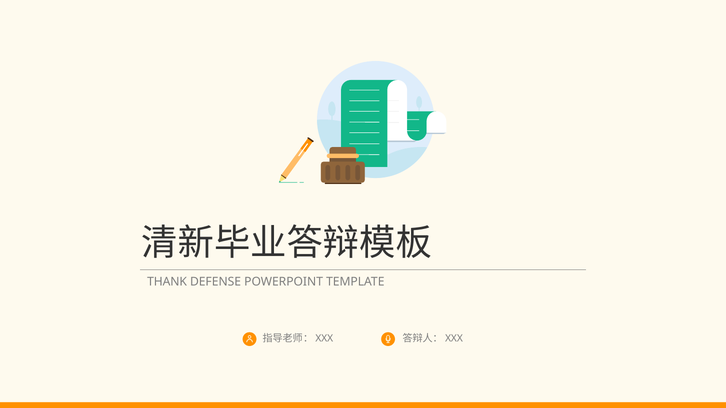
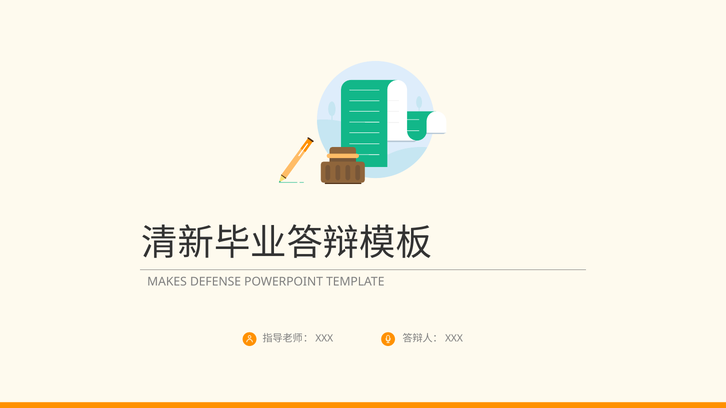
THANK: THANK -> MAKES
